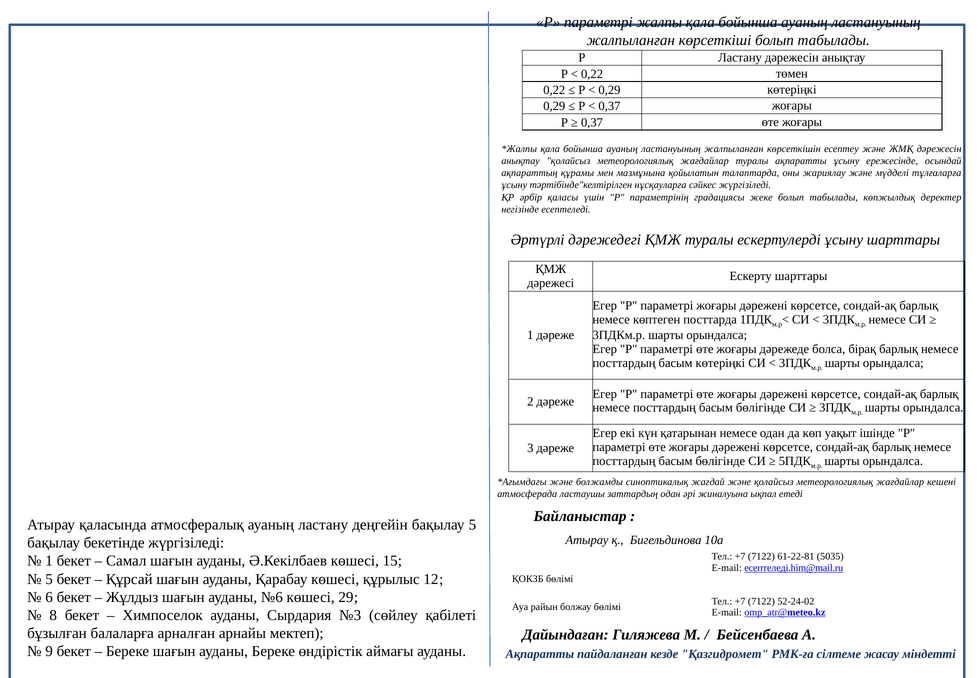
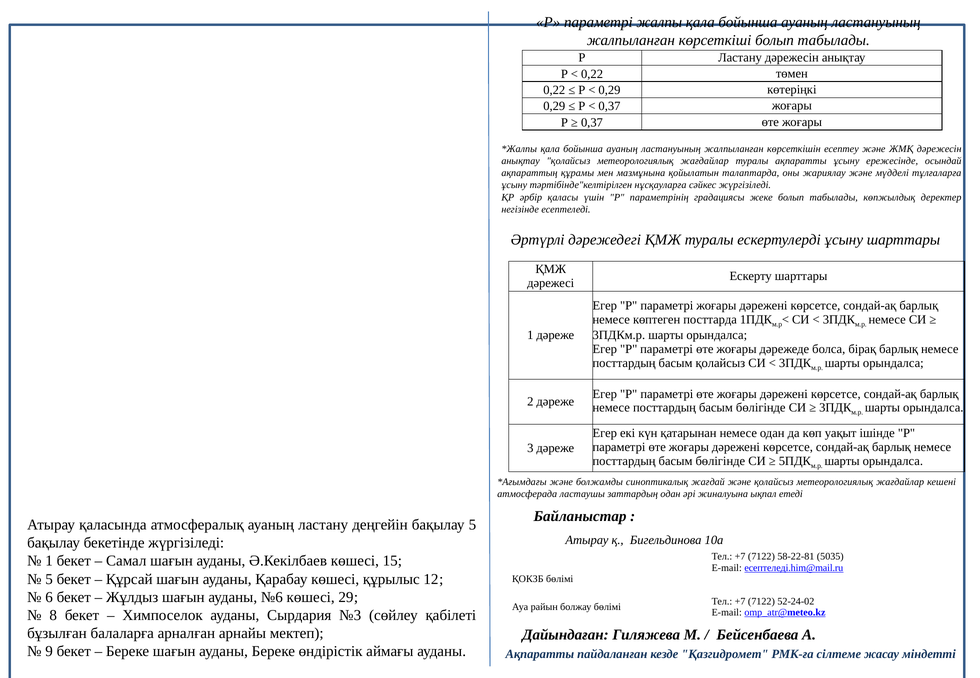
басым көтеріңкі: көтеріңкі -> қолайсыз
61-22-81: 61-22-81 -> 58-22-81
